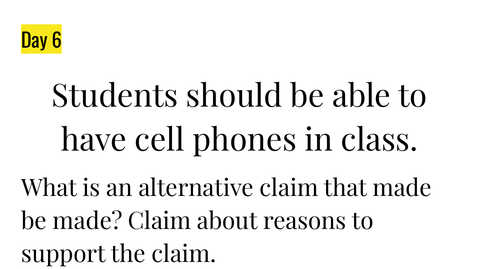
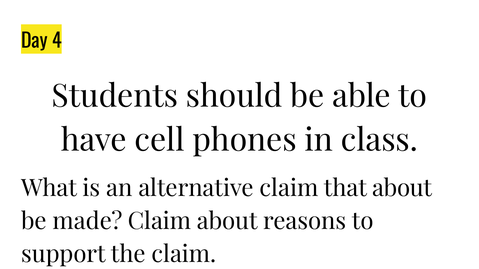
6: 6 -> 4
that made: made -> about
